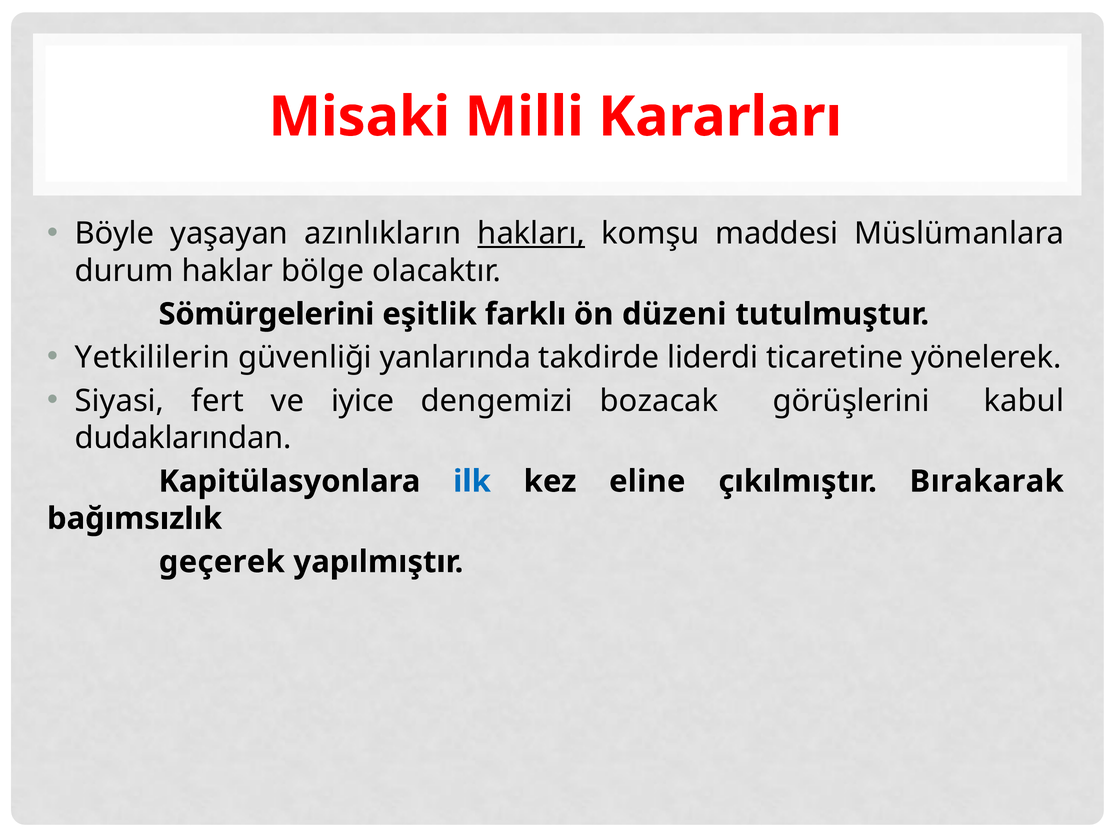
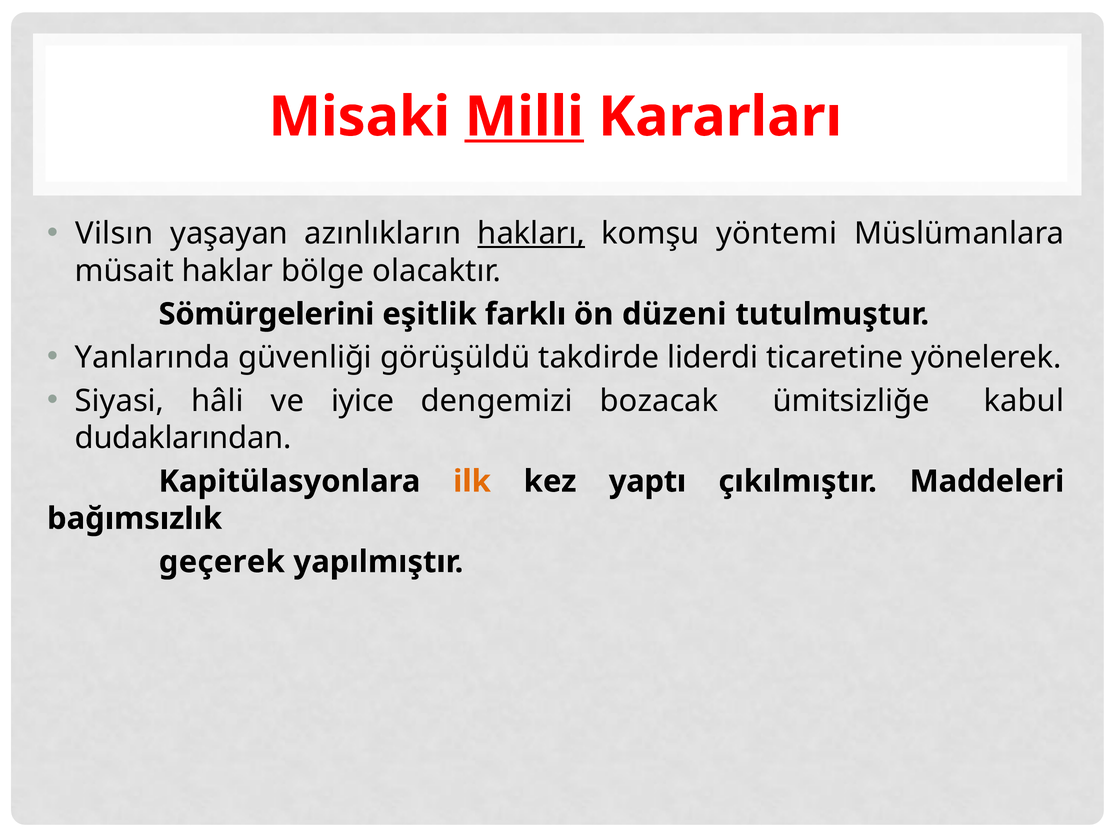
Milli underline: none -> present
Böyle: Böyle -> Vilsın
maddesi: maddesi -> yöntemi
durum: durum -> müsait
Yetkililerin: Yetkililerin -> Yanlarında
yanlarında: yanlarında -> görüşüldü
fert: fert -> hâli
görüşlerini: görüşlerini -> ümitsizliğe
ilk colour: blue -> orange
eline: eline -> yaptı
Bırakarak: Bırakarak -> Maddeleri
